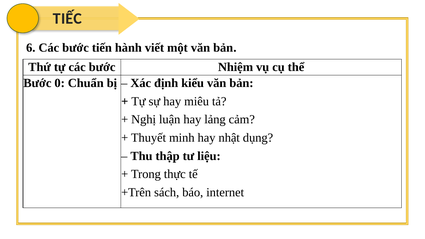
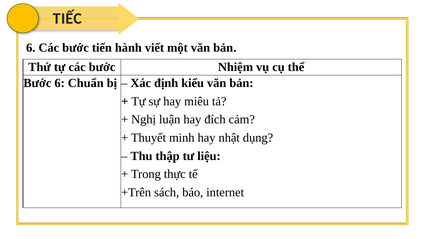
Bước 0: 0 -> 6
lảng: lảng -> đích
